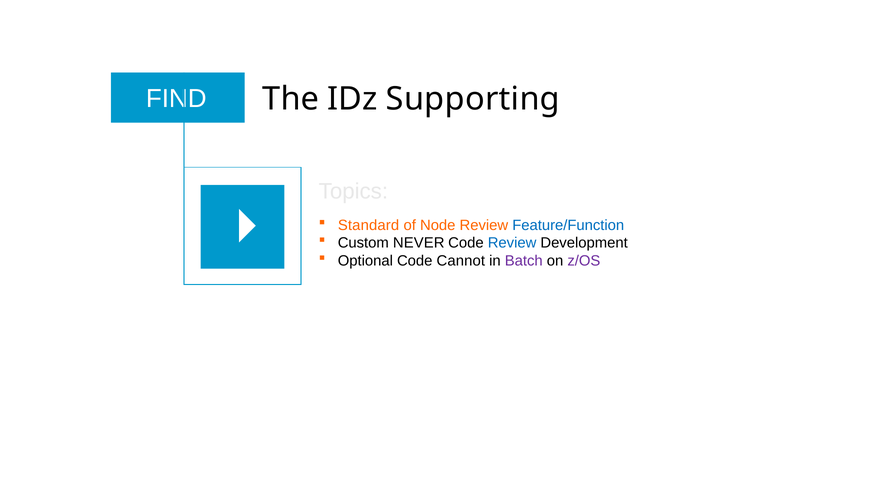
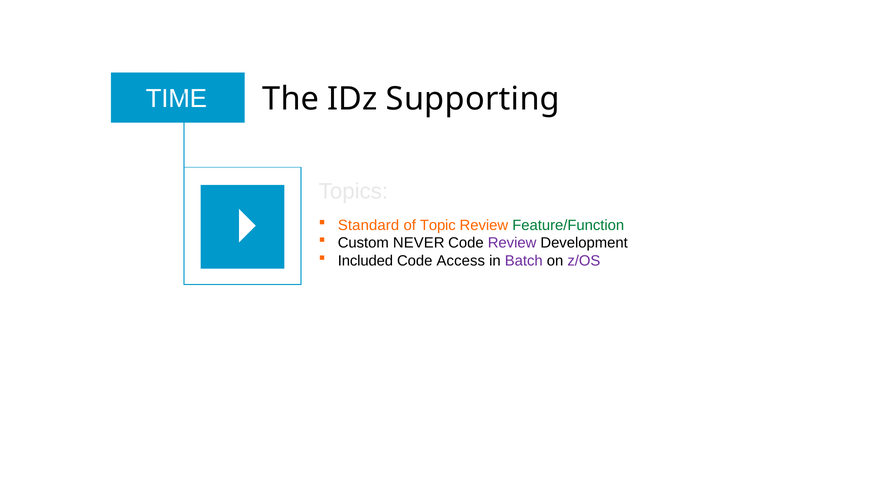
FIND: FIND -> TIME
Node: Node -> Topic
Feature/Function colour: blue -> green
Review at (512, 243) colour: blue -> purple
Optional: Optional -> Included
Cannot: Cannot -> Access
